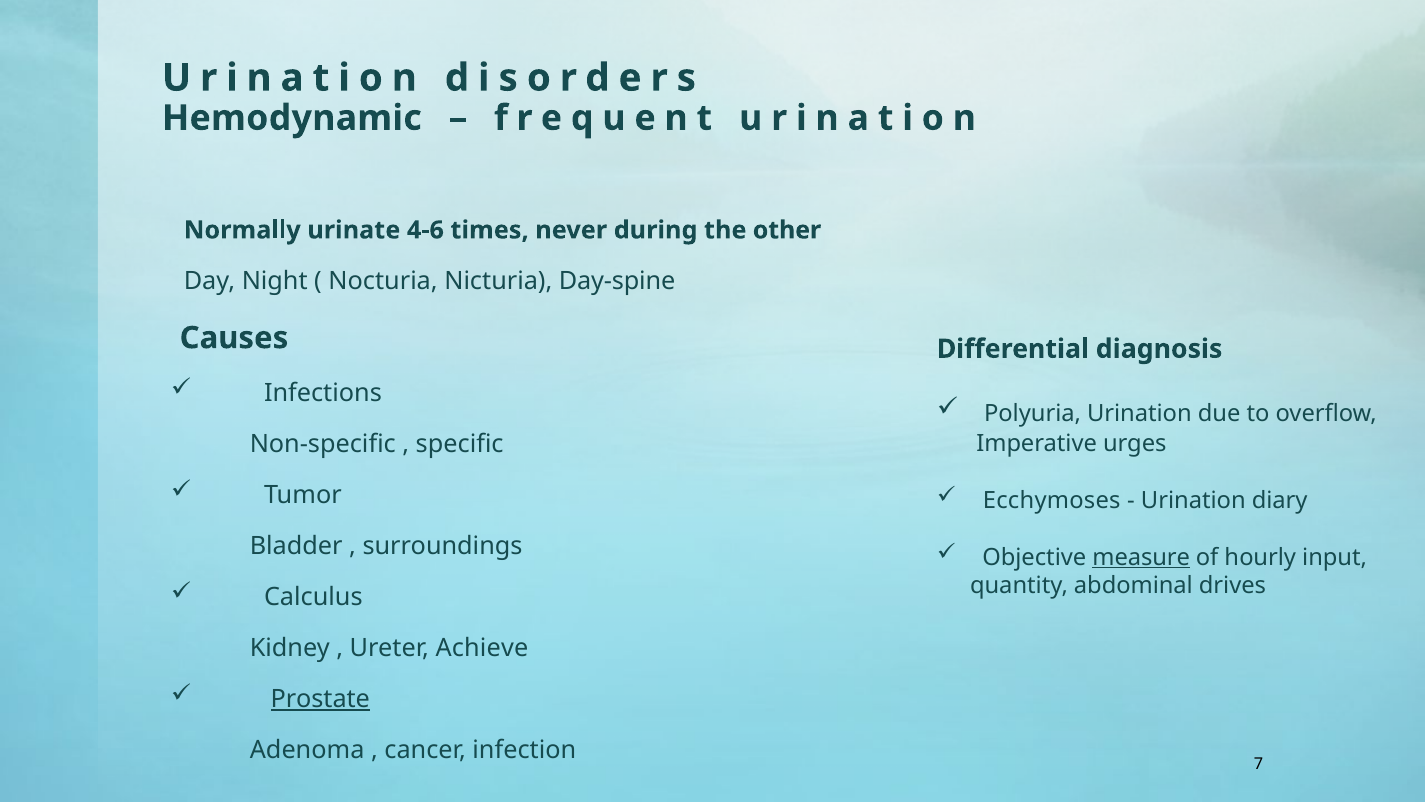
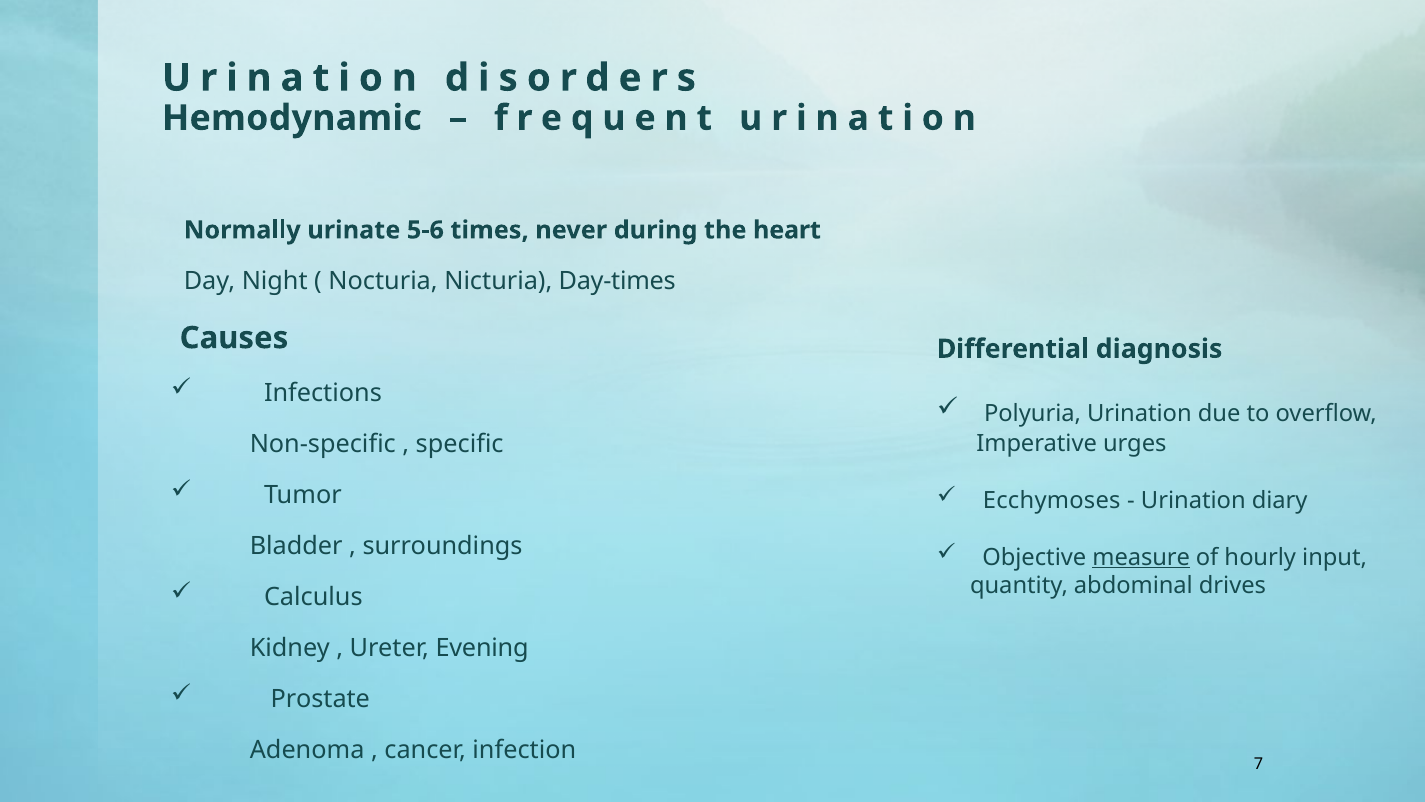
4-6: 4-6 -> 5-6
other: other -> heart
Day-spine: Day-spine -> Day-times
Achieve: Achieve -> Evening
Prostate underline: present -> none
